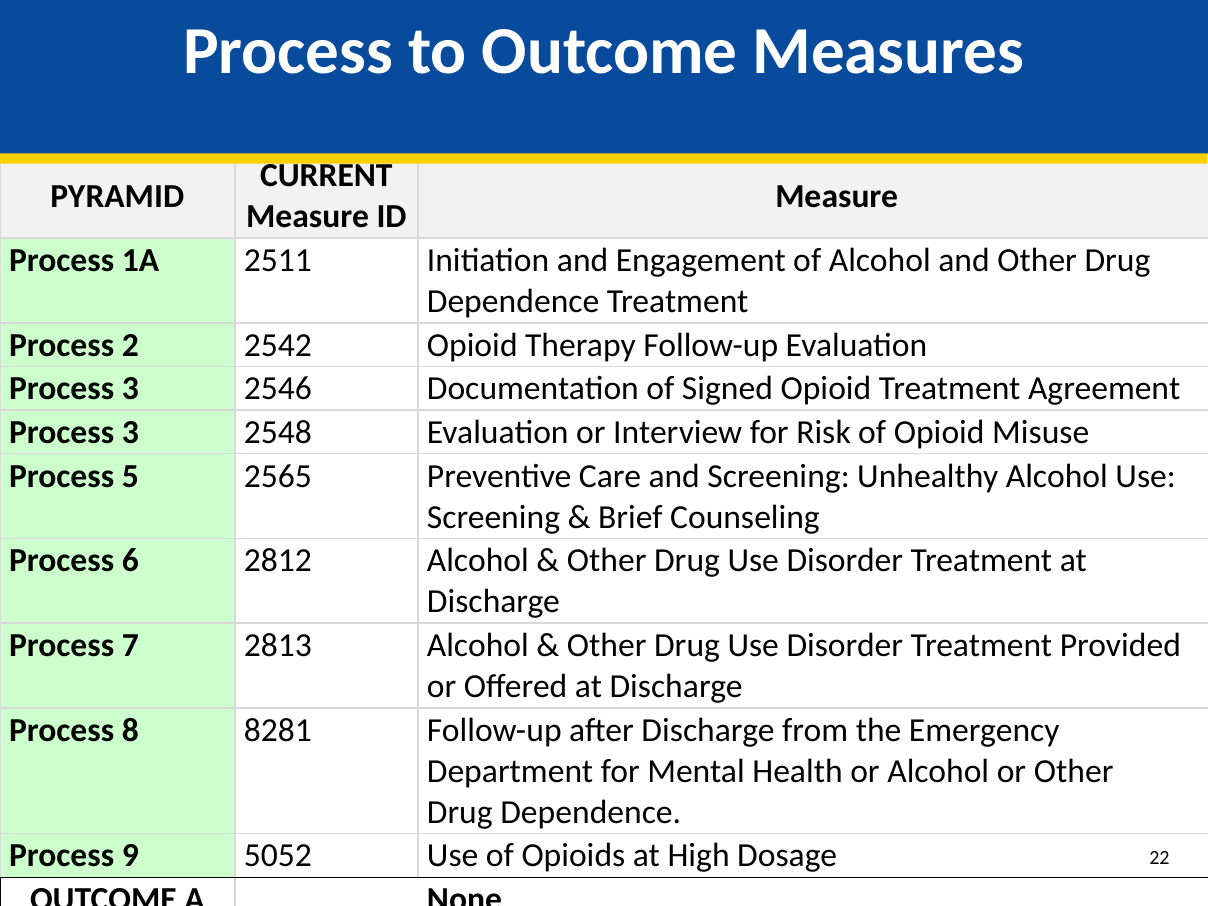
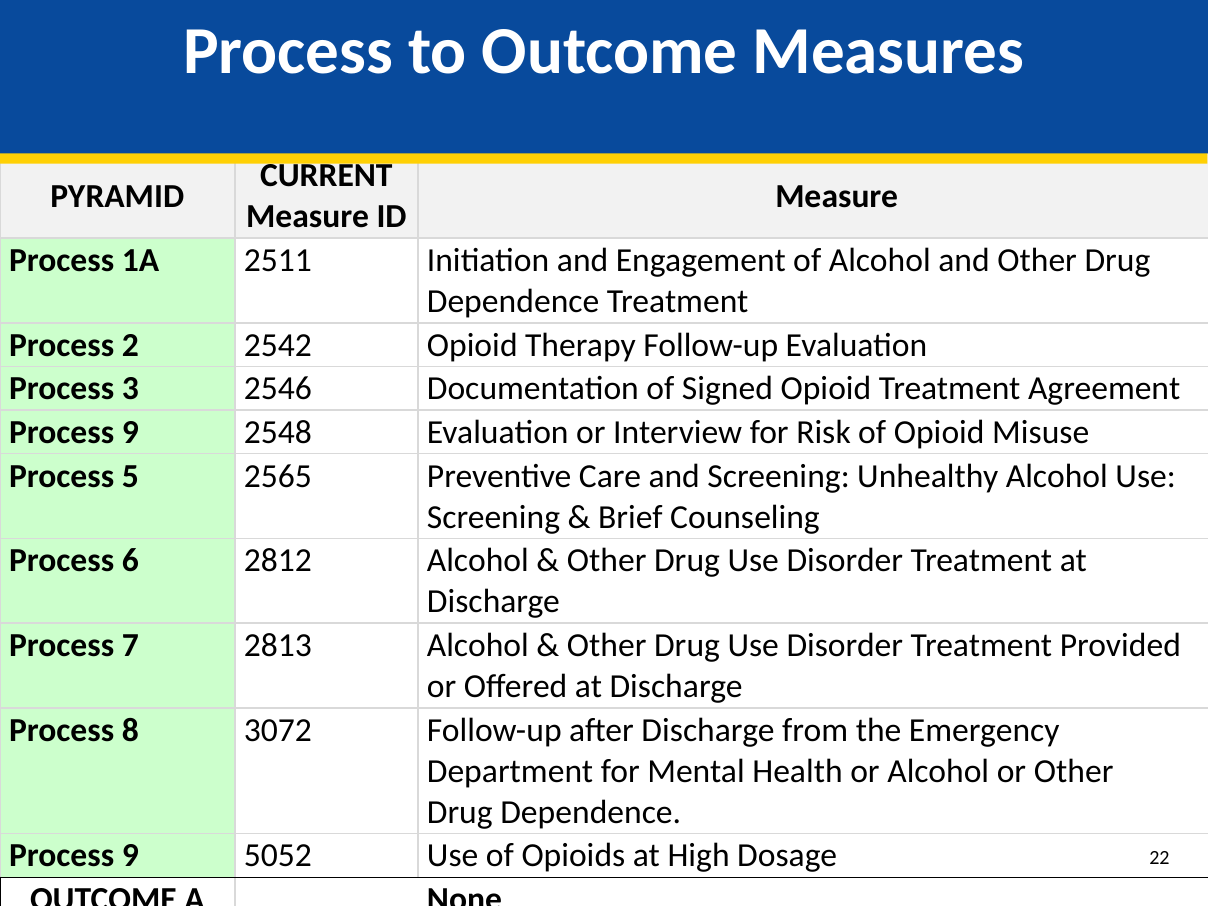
3 at (130, 432): 3 -> 9
8281: 8281 -> 3072
